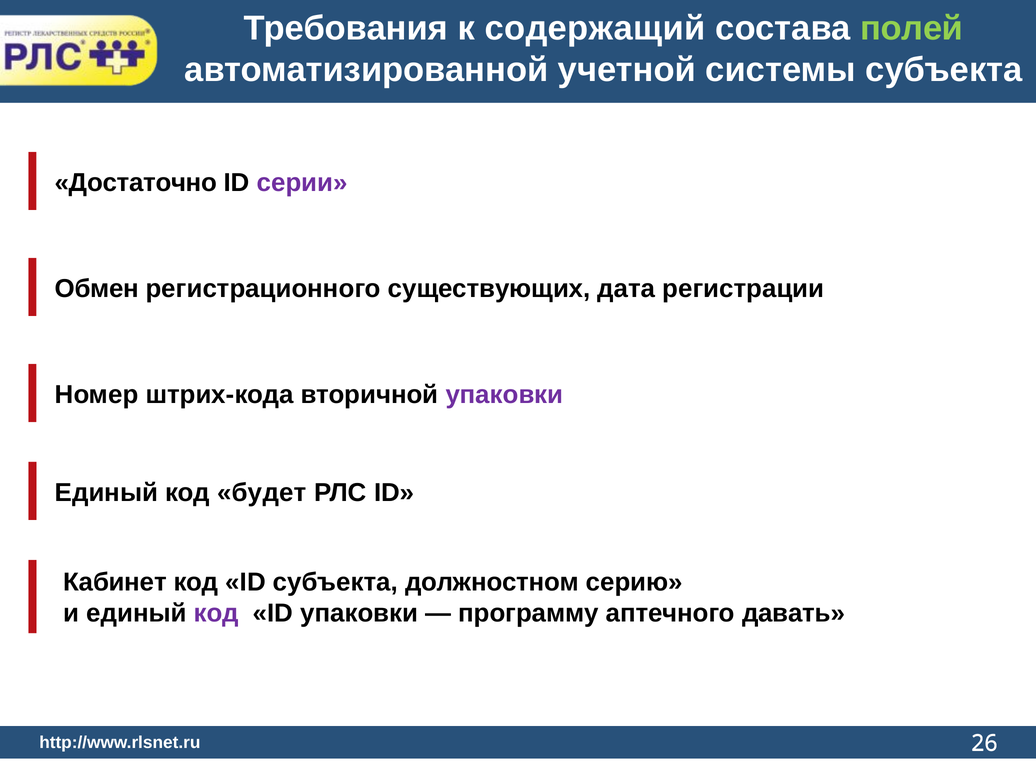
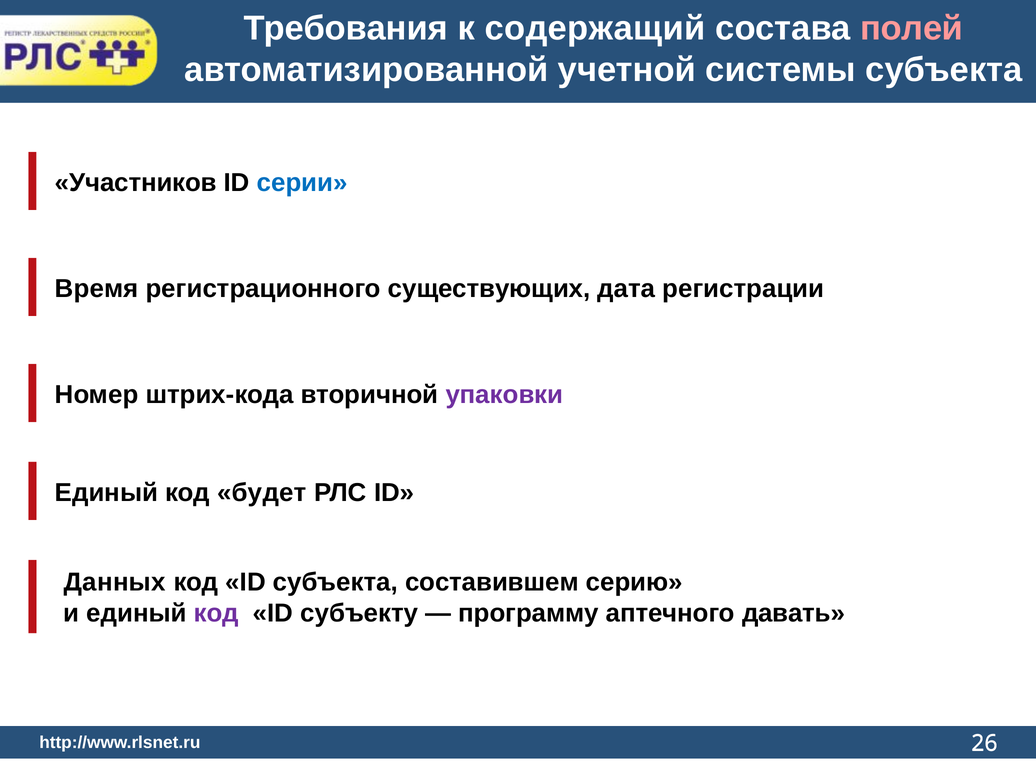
полей colour: light green -> pink
Достаточно: Достаточно -> Участников
серии colour: purple -> blue
Обмен: Обмен -> Время
Кабинет: Кабинет -> Данных
должностном: должностном -> составившем
ID упаковки: упаковки -> субъекту
